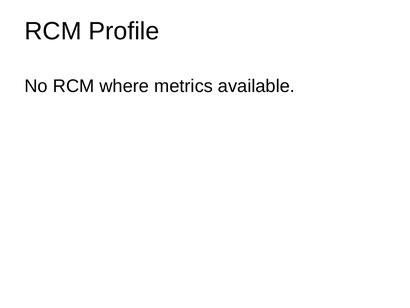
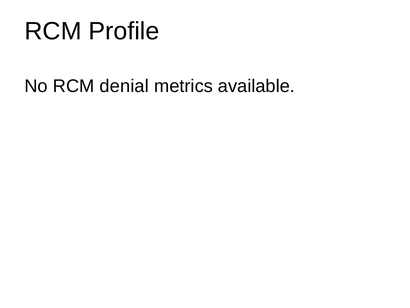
where: where -> denial
